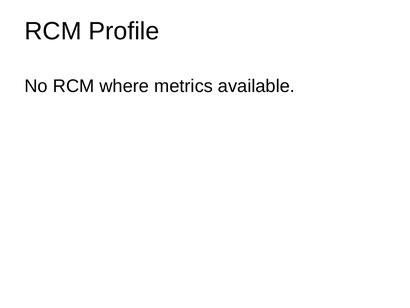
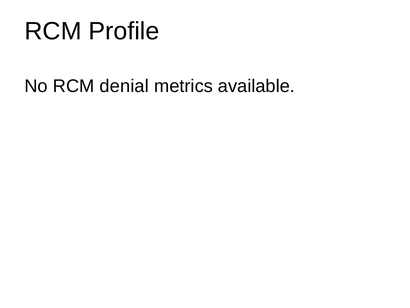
where: where -> denial
